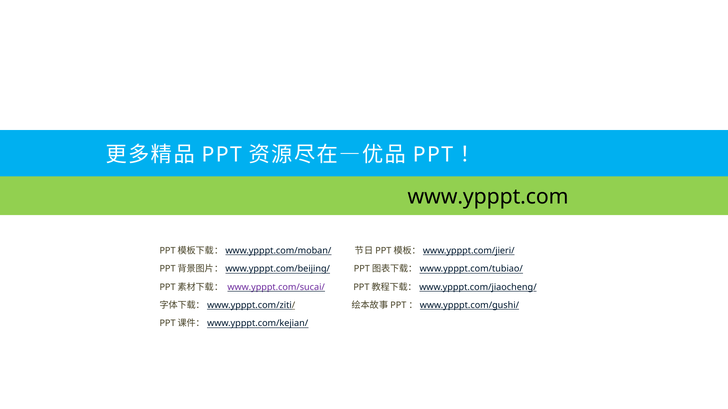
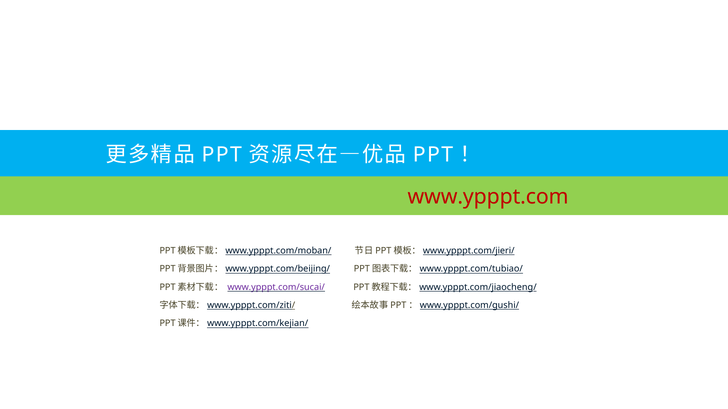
www.ypppt.com colour: black -> red
